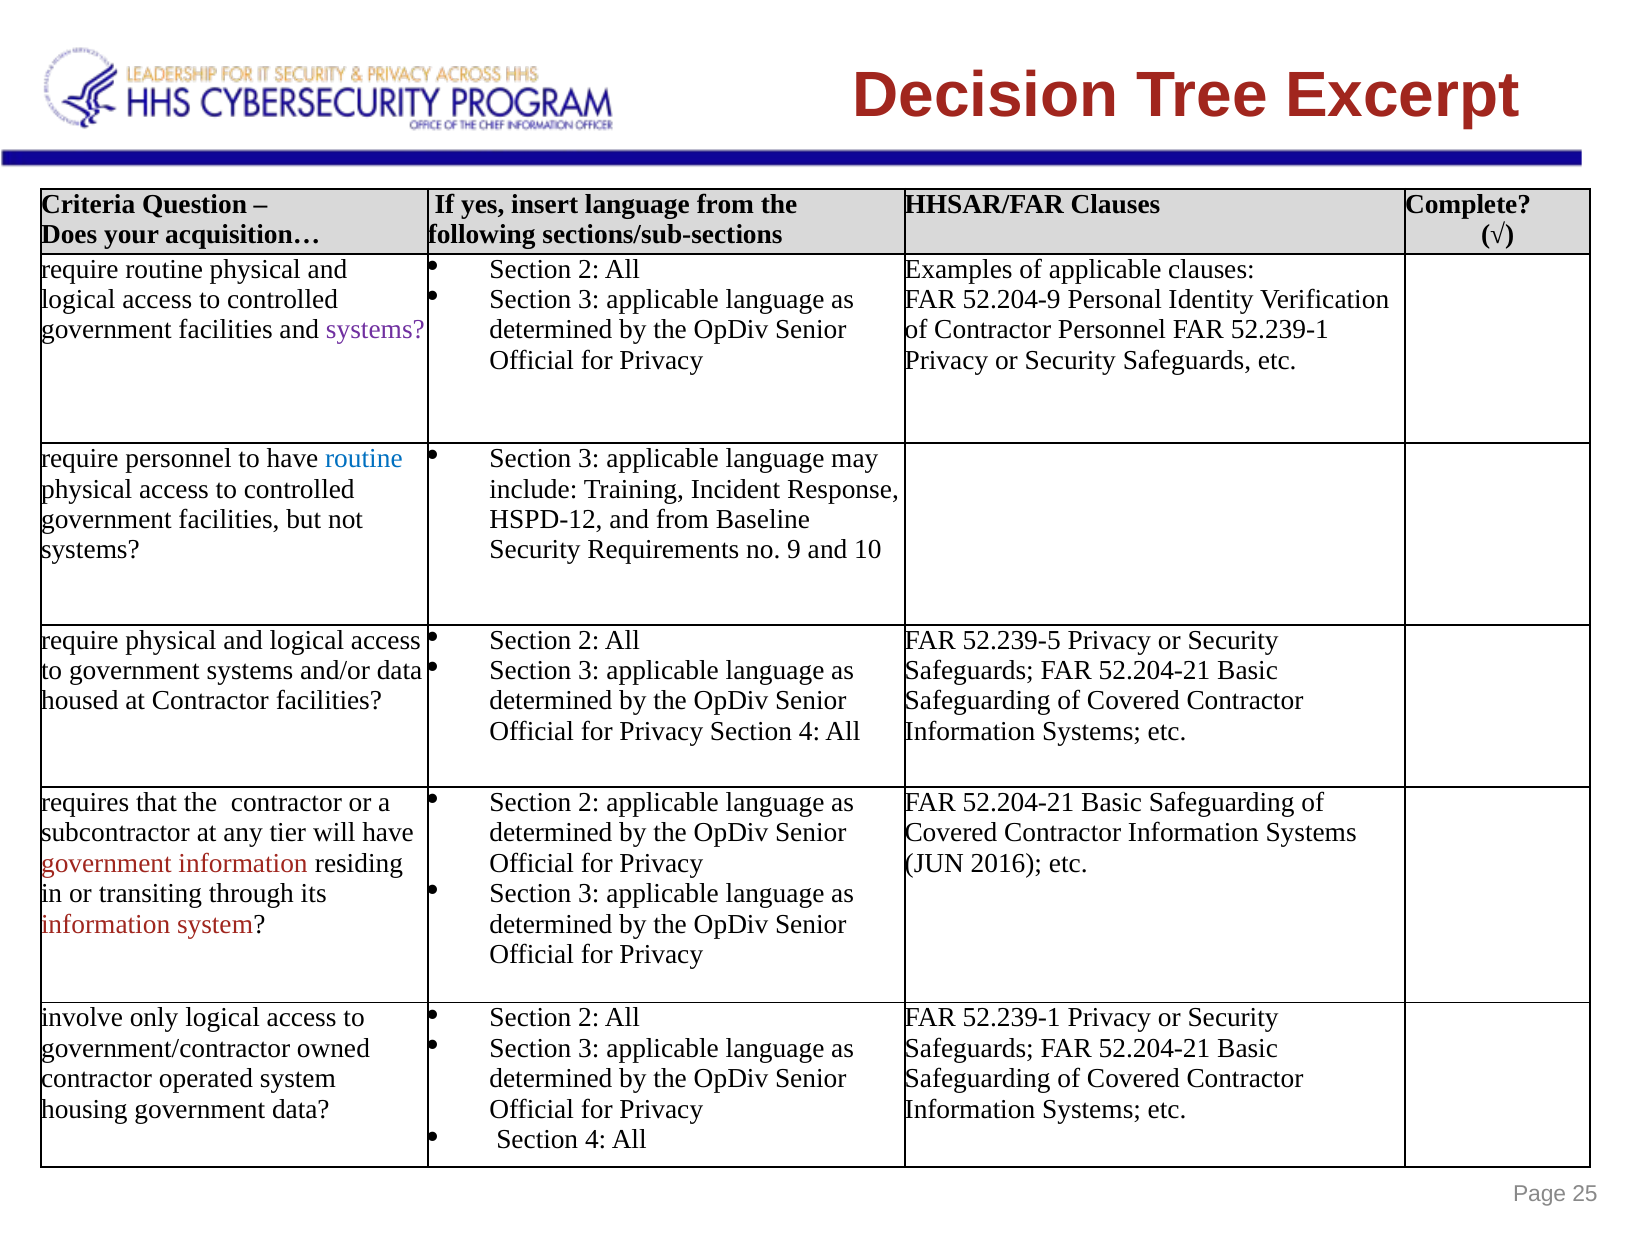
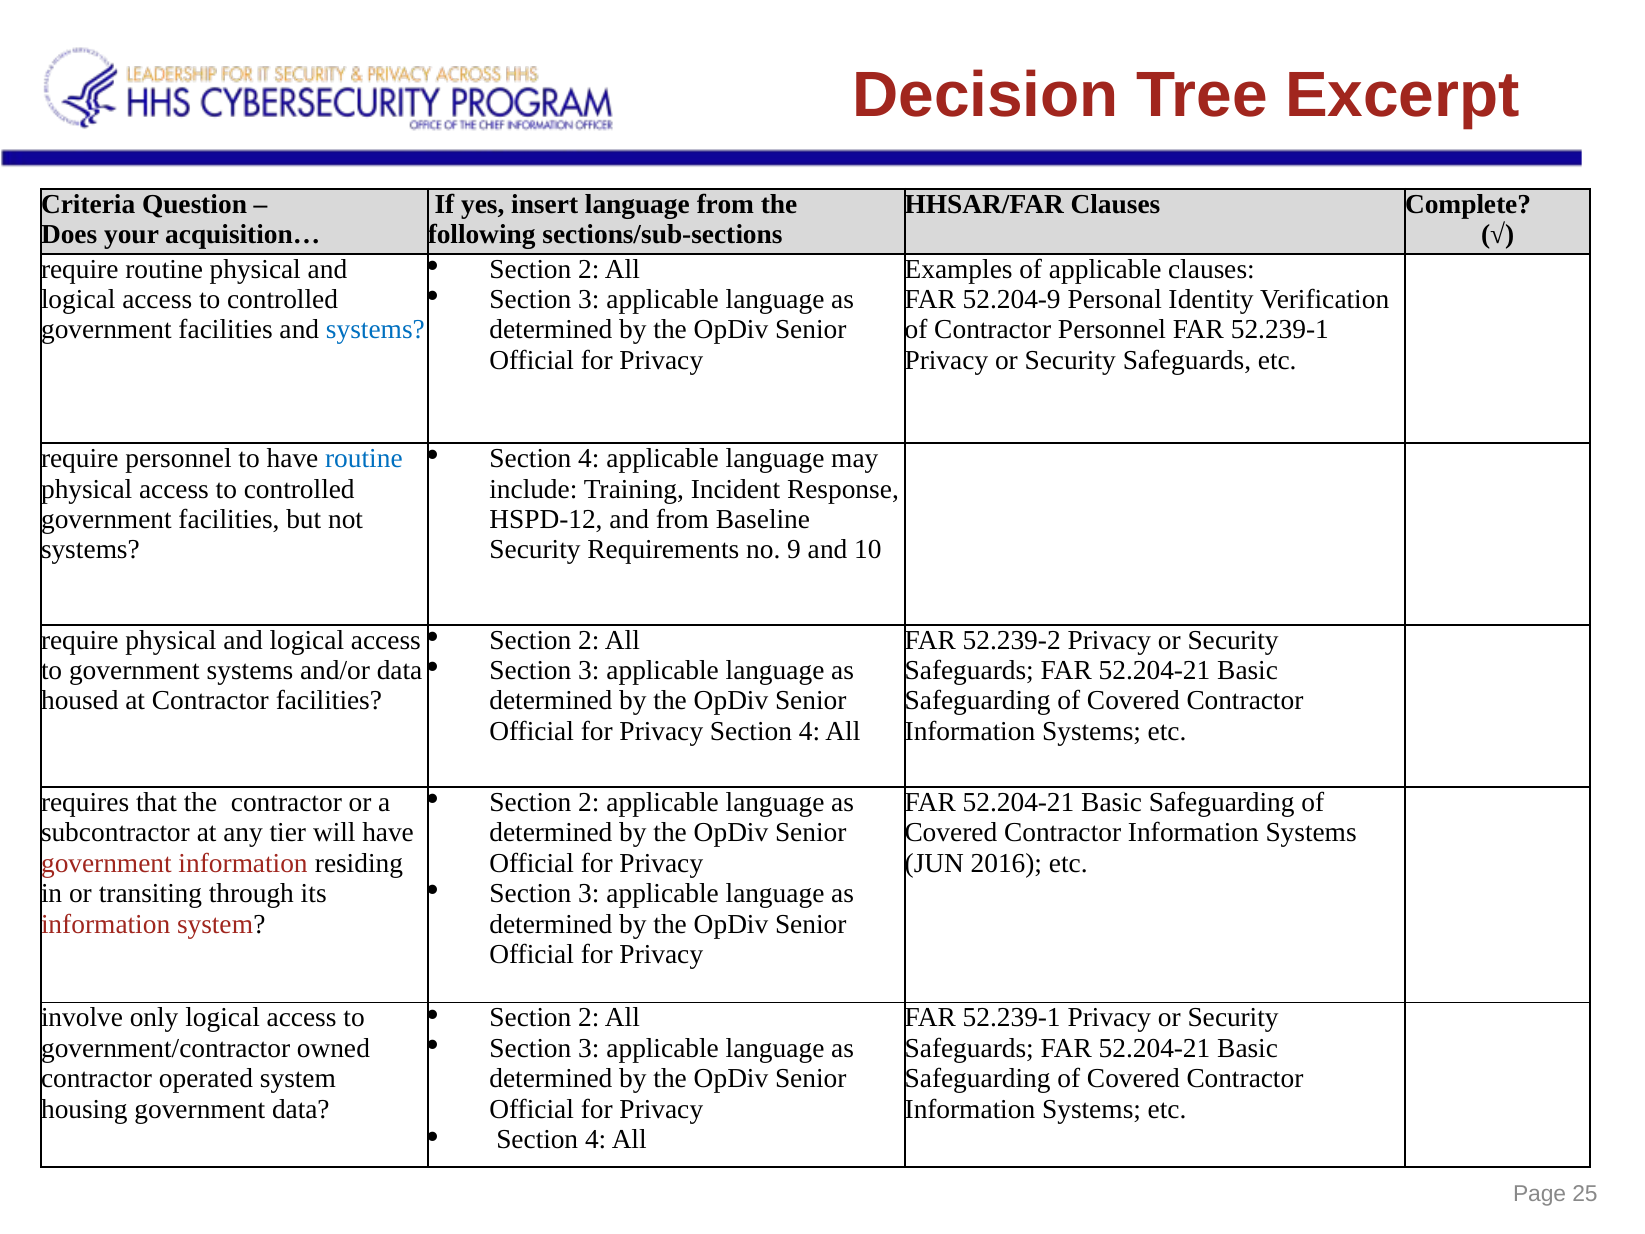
systems at (375, 330) colour: purple -> blue
3 at (589, 458): 3 -> 4
52.239-5: 52.239-5 -> 52.239-2
